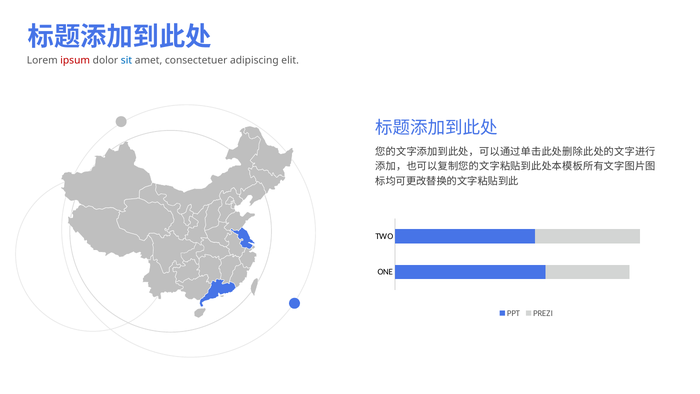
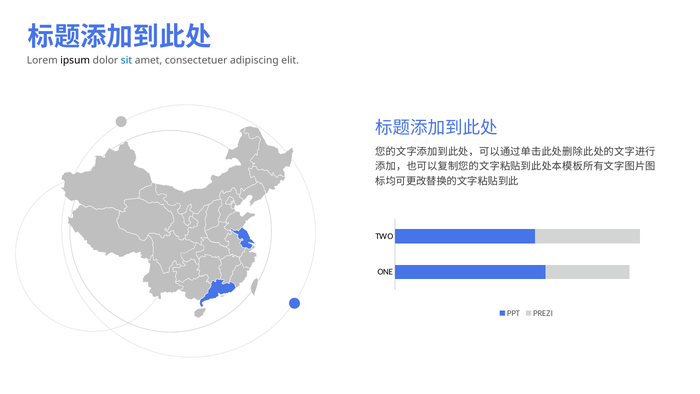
ipsum colour: red -> black
